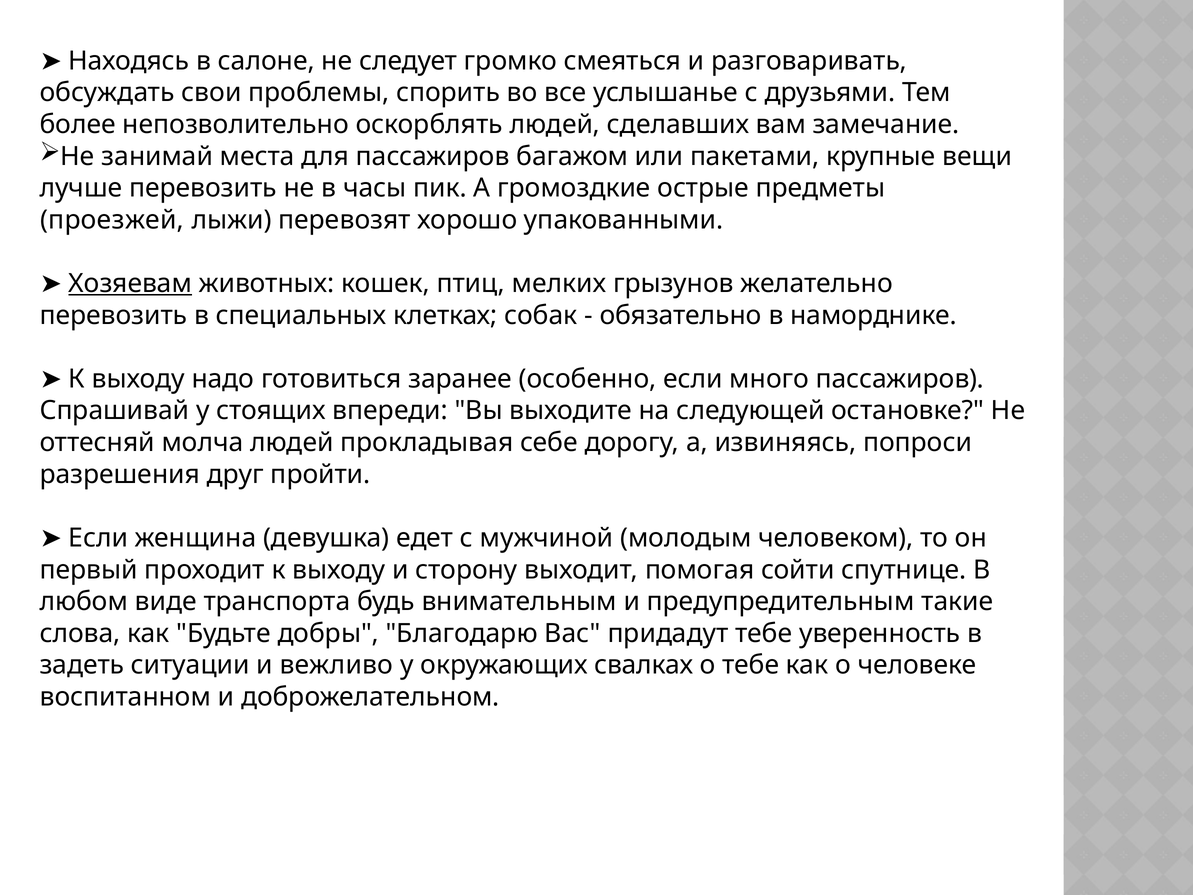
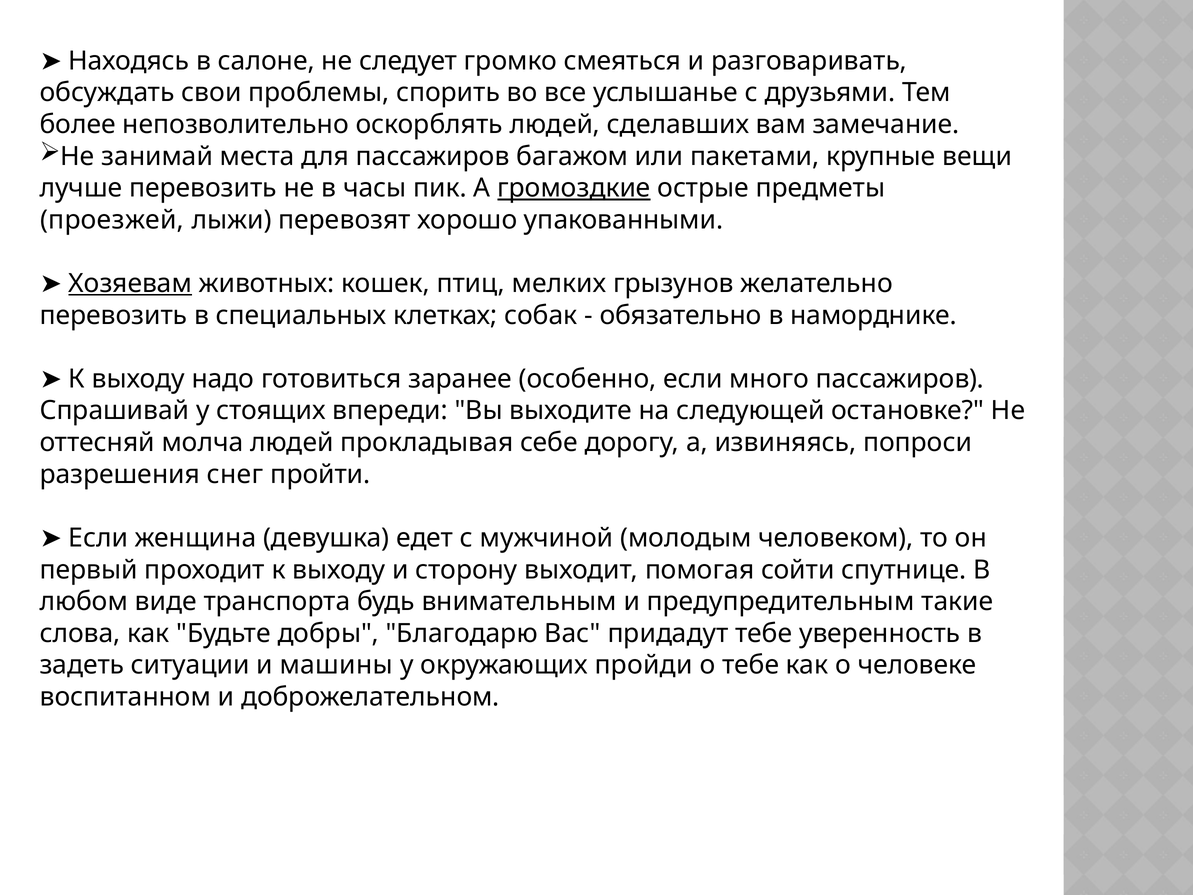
громоздкие underline: none -> present
друг: друг -> снег
вежливо: вежливо -> машины
свалках: свалках -> пройди
